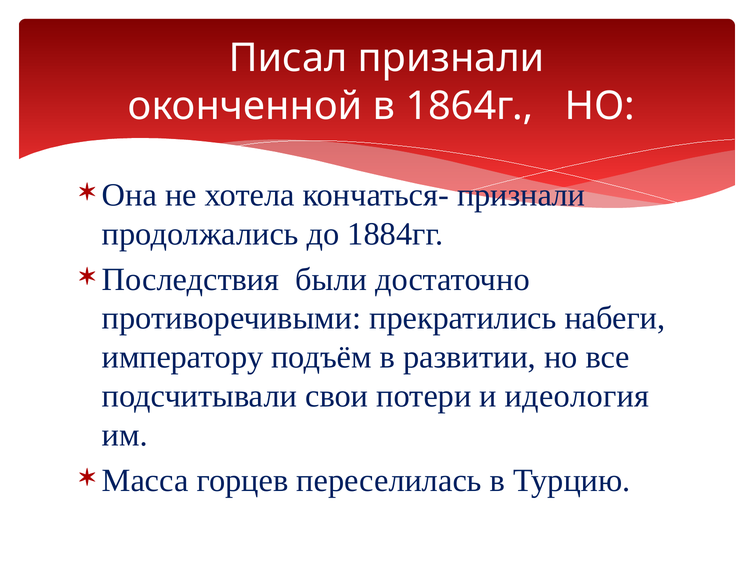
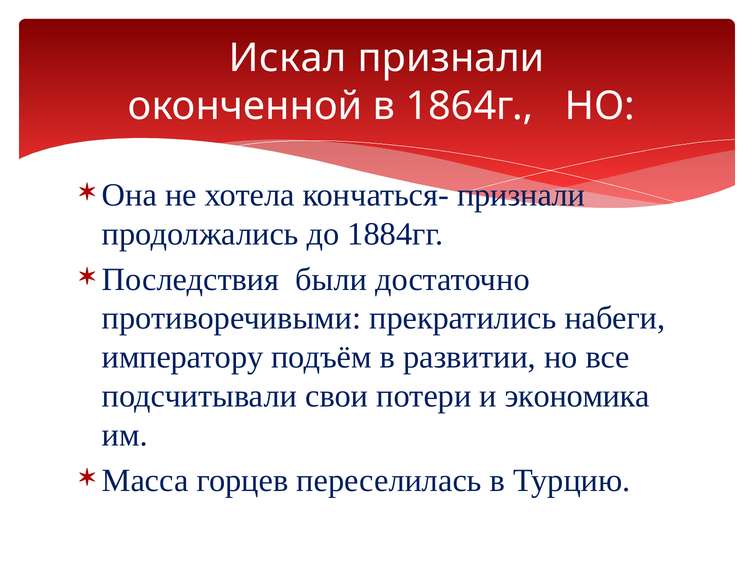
Писал: Писал -> Искал
идеология: идеология -> экономика
